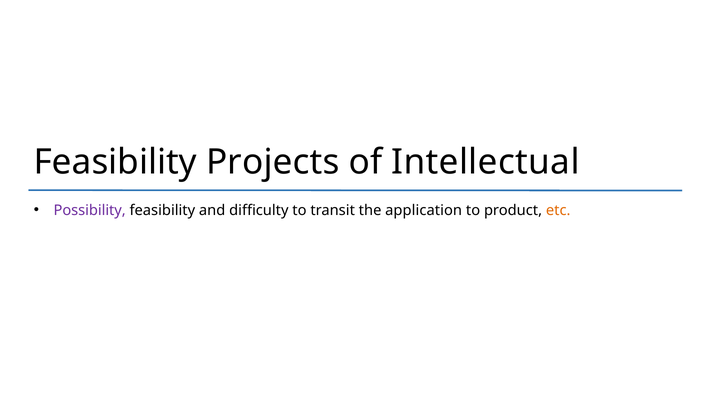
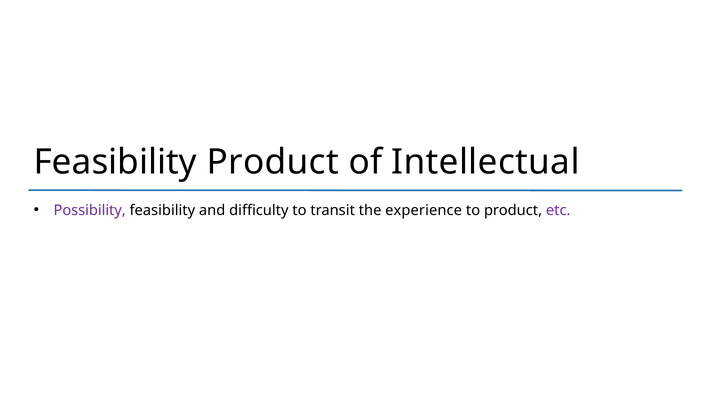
Feasibility Projects: Projects -> Product
application: application -> experience
etc colour: orange -> purple
